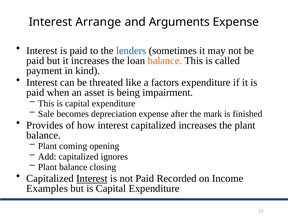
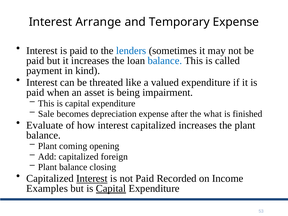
Arguments: Arguments -> Temporary
balance at (165, 61) colour: orange -> blue
factors: factors -> valued
mark: mark -> what
Provides: Provides -> Evaluate
ignores: ignores -> foreign
Capital at (111, 189) underline: none -> present
